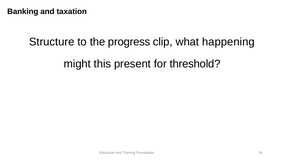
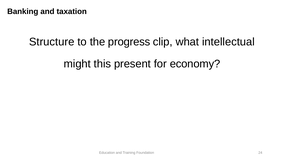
happening: happening -> intellectual
threshold: threshold -> economy
